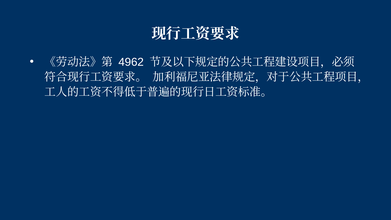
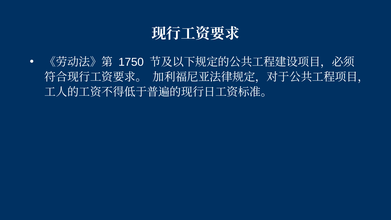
4962: 4962 -> 1750
